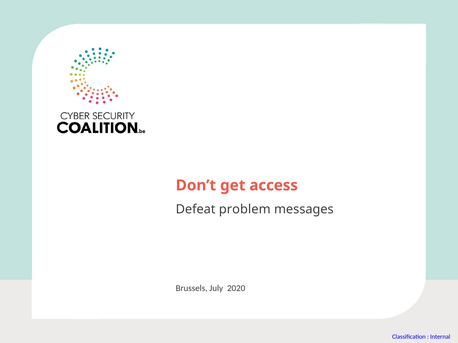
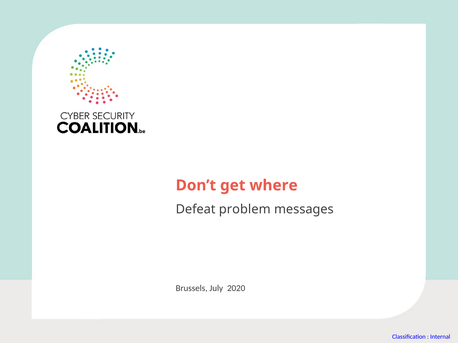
access: access -> where
